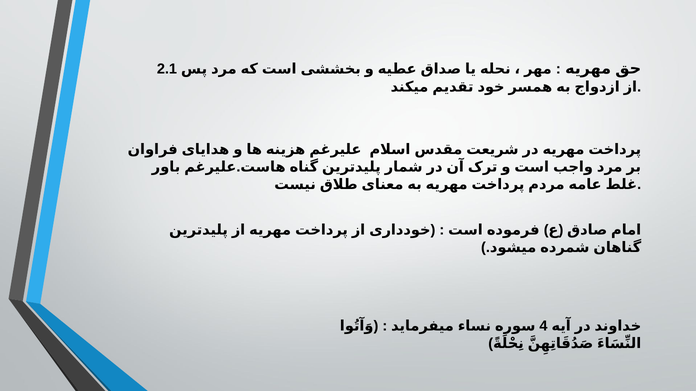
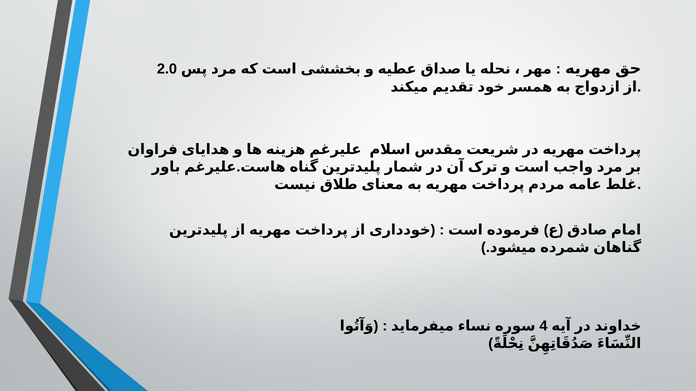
2.1: 2.1 -> 2.0
